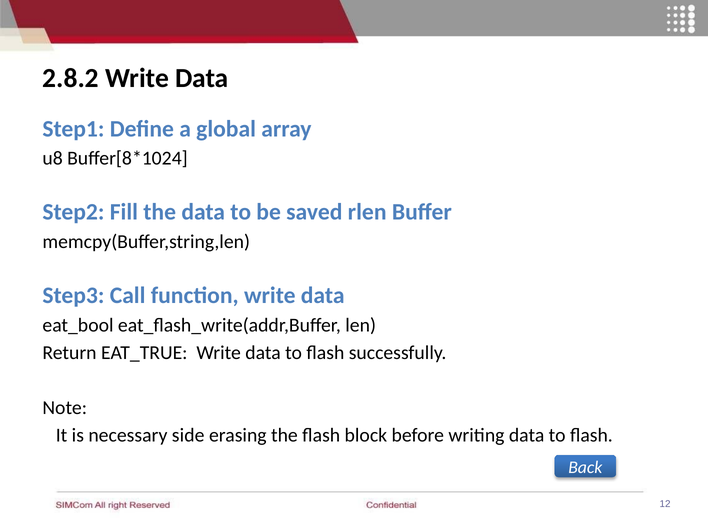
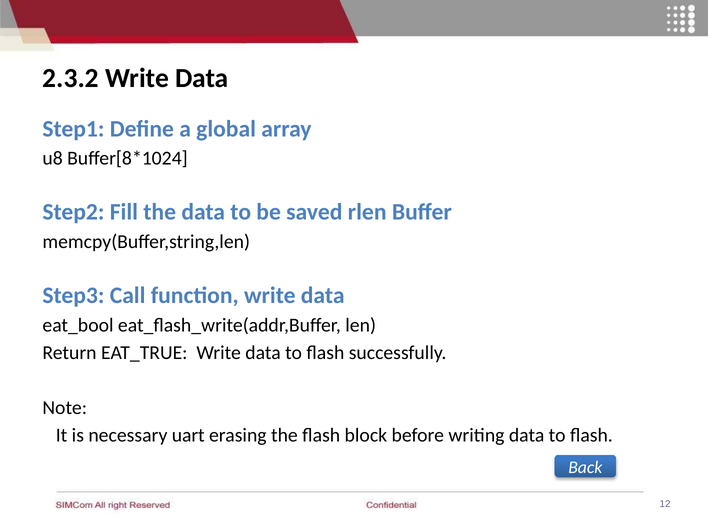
2.8.2: 2.8.2 -> 2.3.2
side: side -> uart
